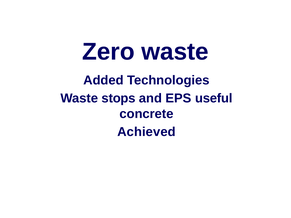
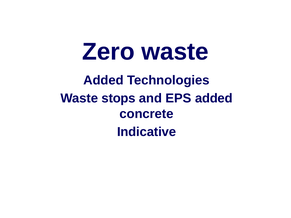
EPS useful: useful -> added
Achieved: Achieved -> Indicative
